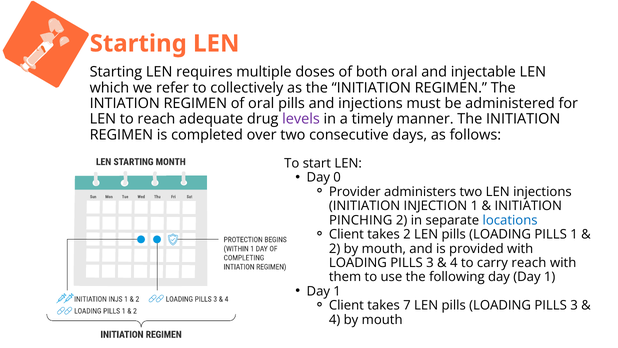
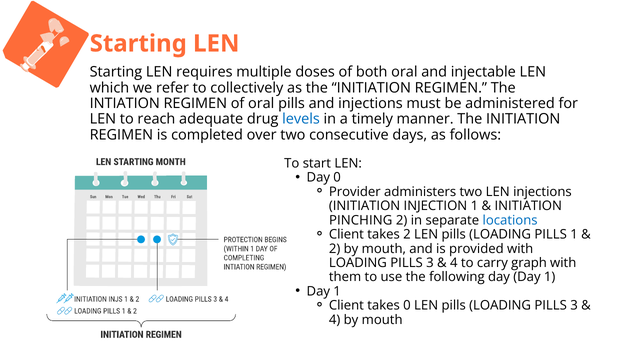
levels colour: purple -> blue
carry reach: reach -> graph
takes 7: 7 -> 0
